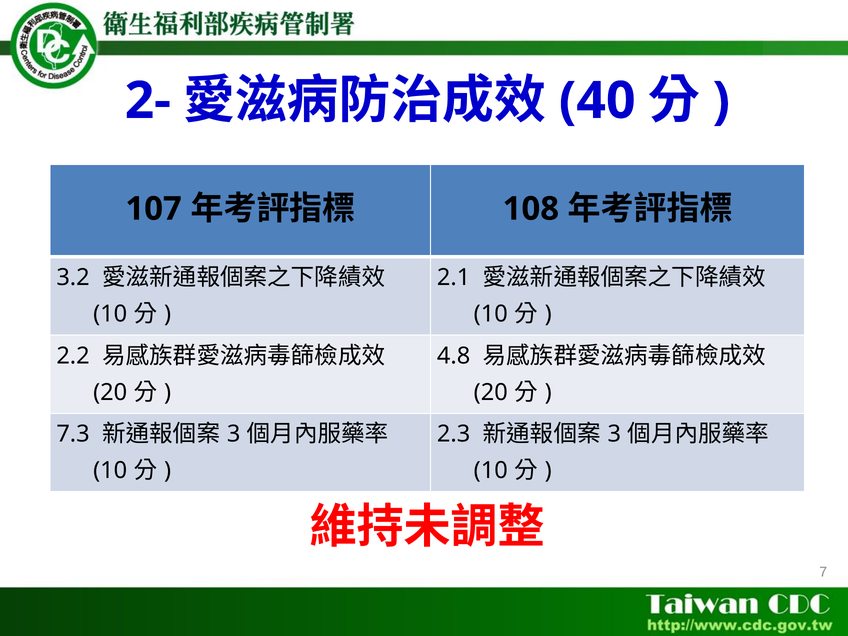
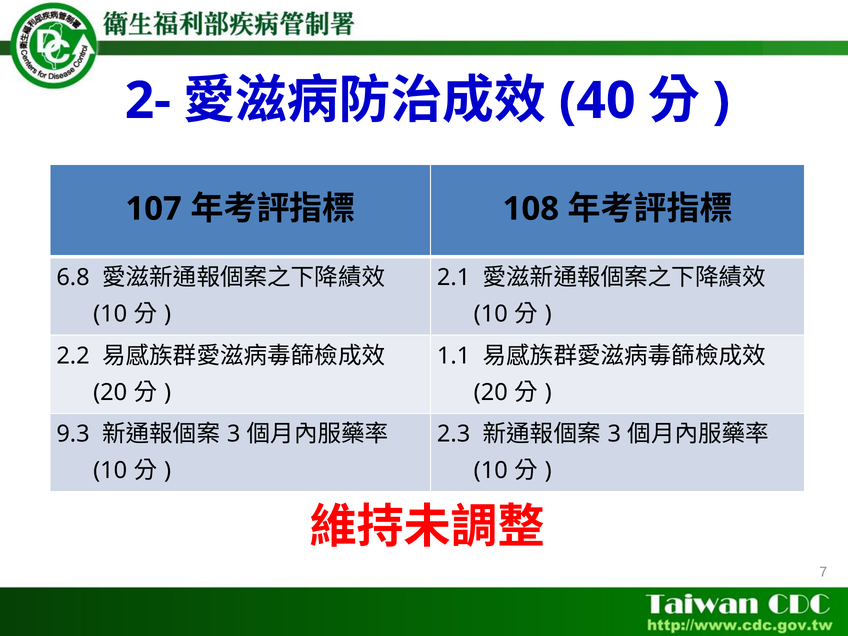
3.2: 3.2 -> 6.8
4.8: 4.8 -> 1.1
7.3: 7.3 -> 9.3
